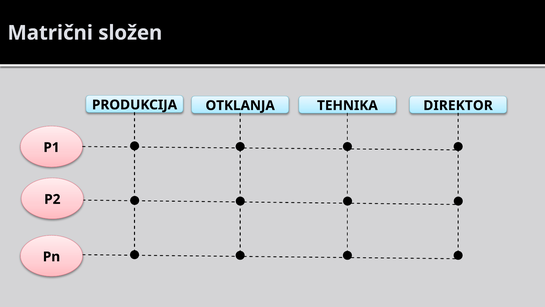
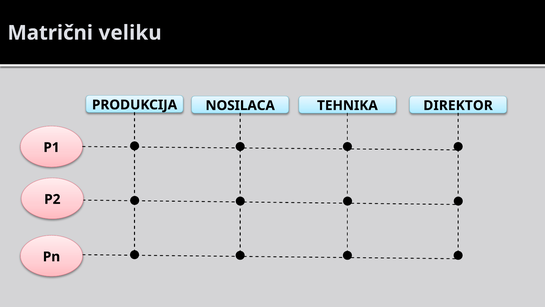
složen: složen -> veliku
OTKLANJA: OTKLANJA -> NOSILACA
